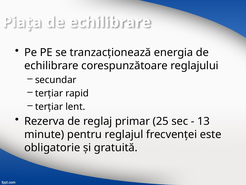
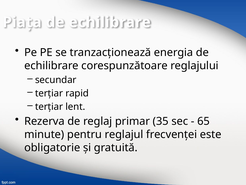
25: 25 -> 35
13: 13 -> 65
